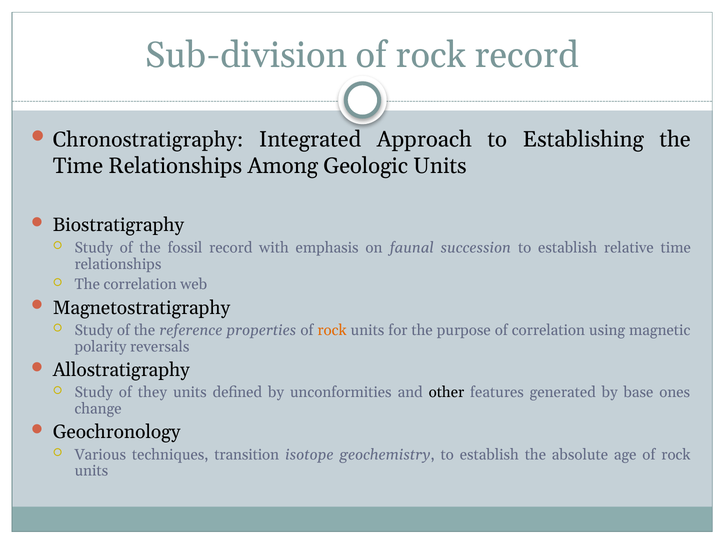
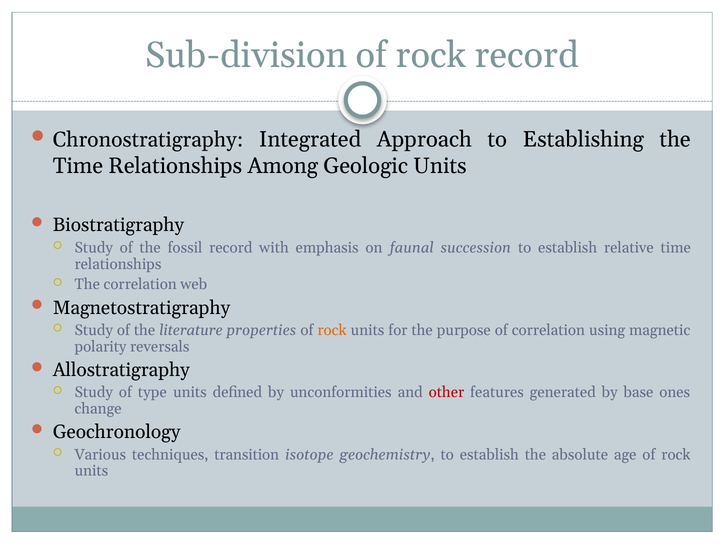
reference: reference -> literature
they: they -> type
other colour: black -> red
